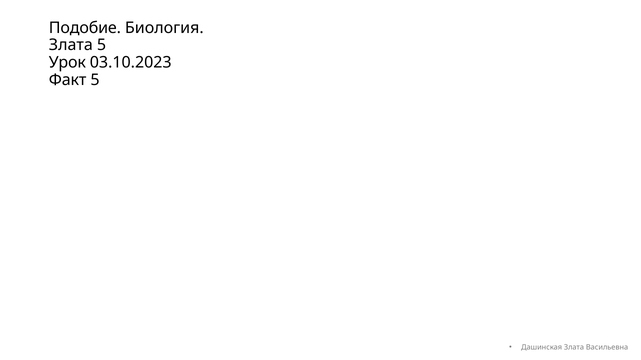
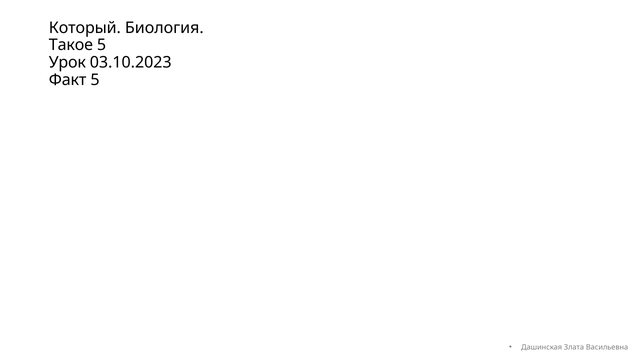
Подобие: Подобие -> Который
Злата at (71, 45): Злата -> Такое
